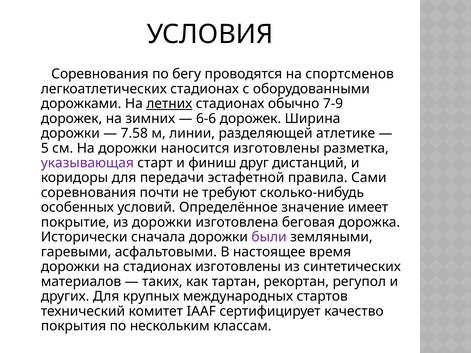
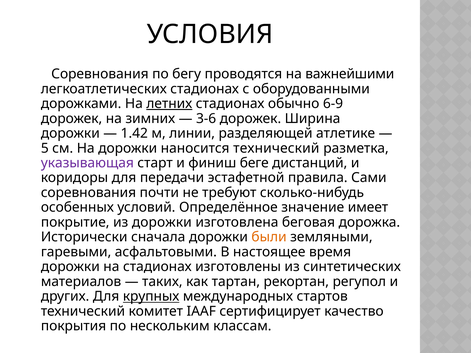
спортсменов: спортсменов -> важнейшими
7-9: 7-9 -> 6-9
6-6: 6-6 -> 3-6
7.58: 7.58 -> 1.42
наносится изготовлены: изготовлены -> технический
друг: друг -> беге
были colour: purple -> orange
крупных underline: none -> present
